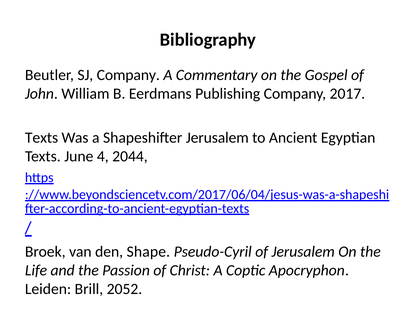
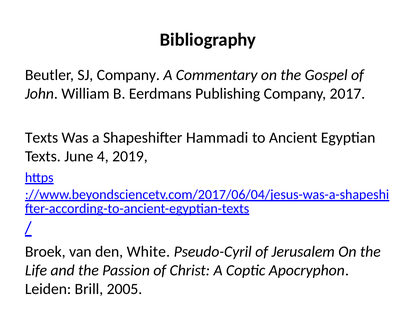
Shapeshifter Jerusalem: Jerusalem -> Hammadi
2044: 2044 -> 2019
Shape: Shape -> White
2052: 2052 -> 2005
